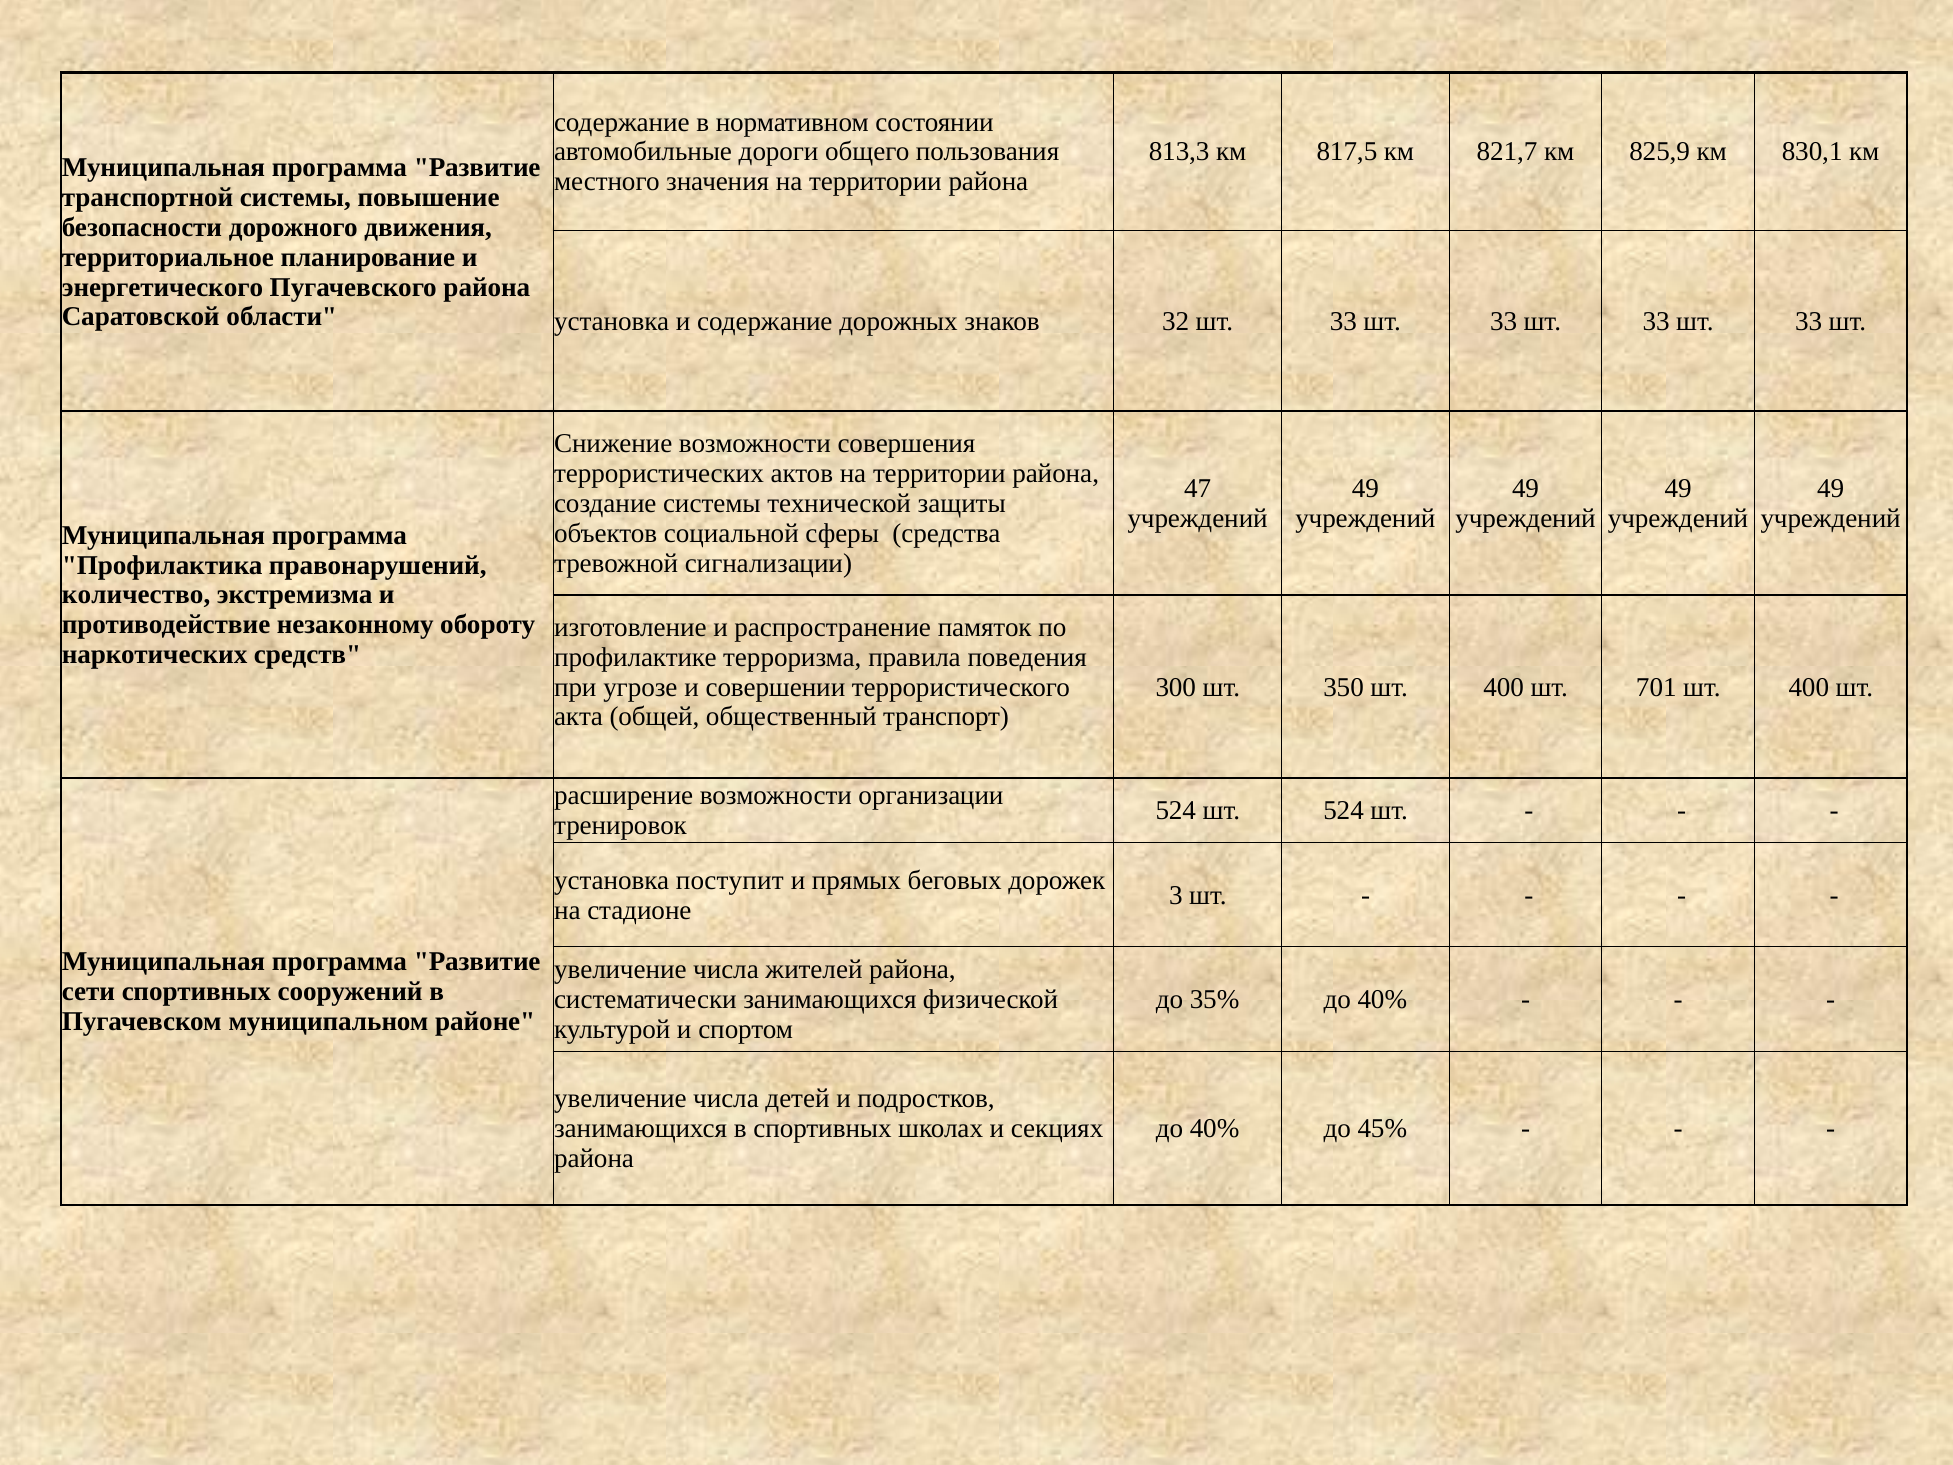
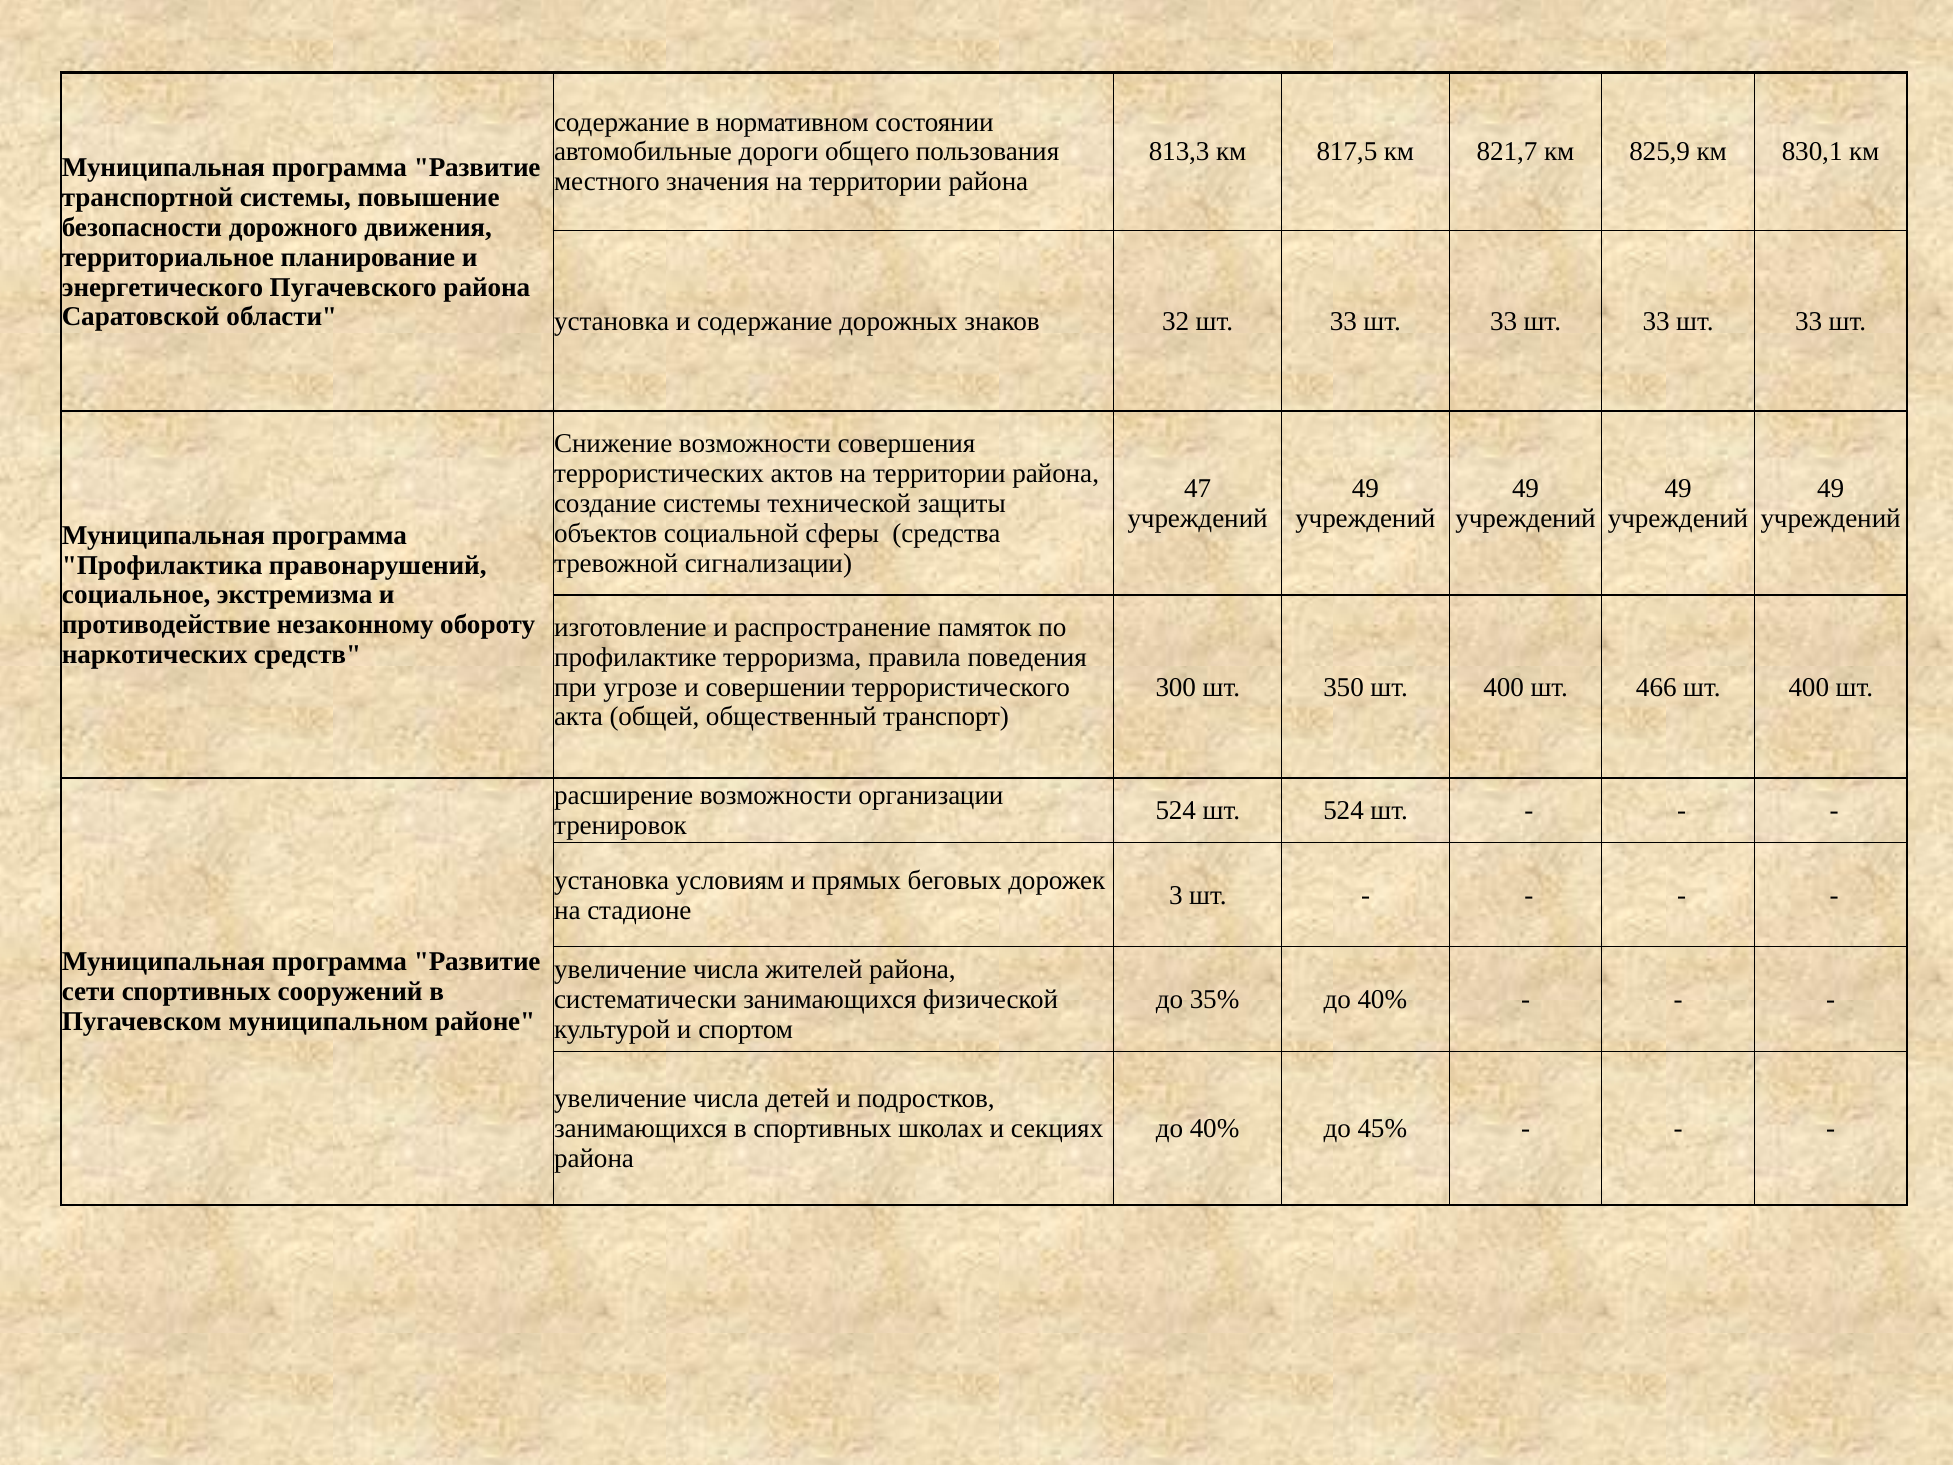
количество: количество -> социальное
701: 701 -> 466
поступит: поступит -> условиям
